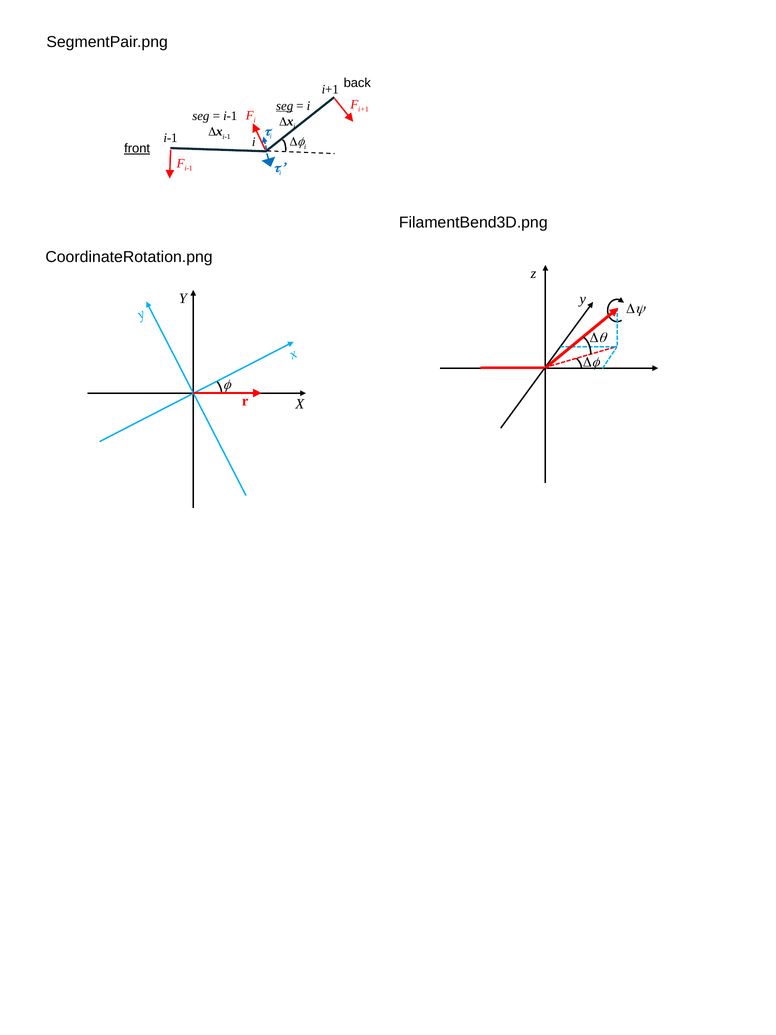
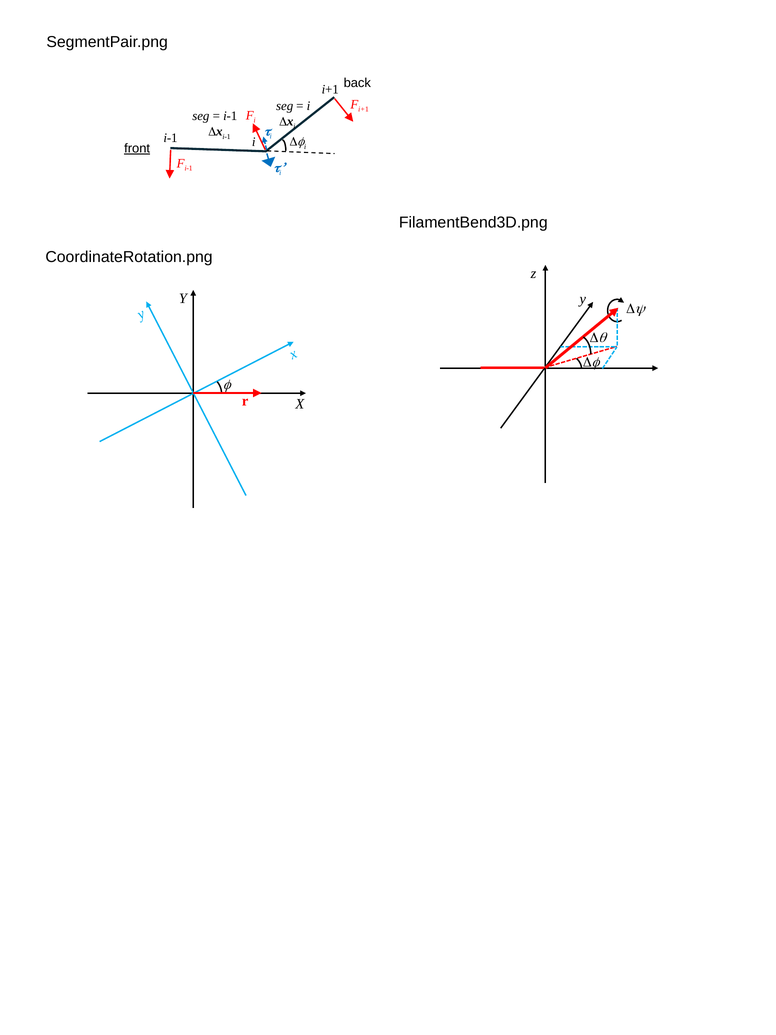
seg at (285, 106) underline: present -> none
